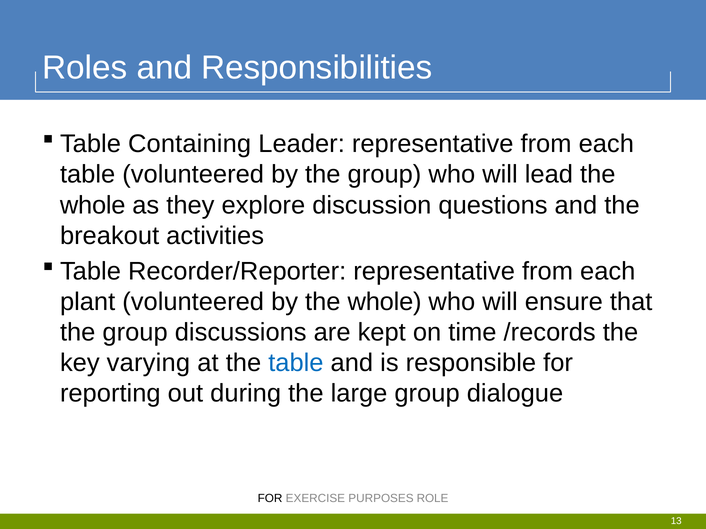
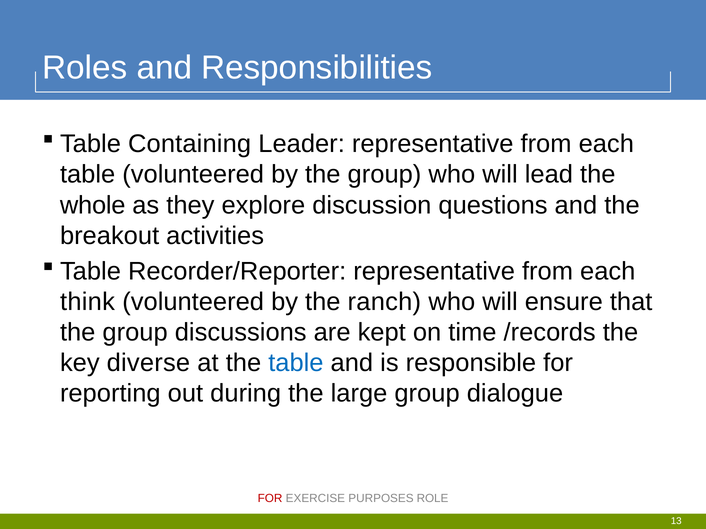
plant: plant -> think
by the whole: whole -> ranch
varying: varying -> diverse
FOR at (270, 499) colour: black -> red
